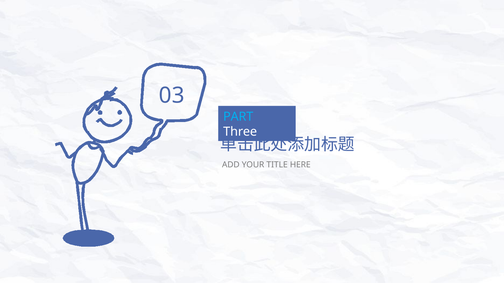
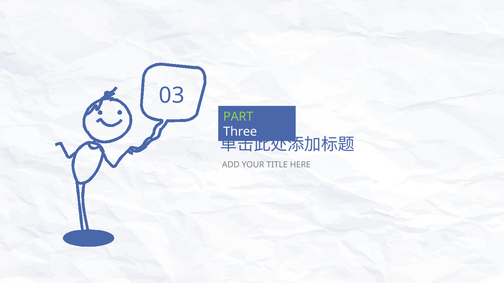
PART colour: light blue -> light green
